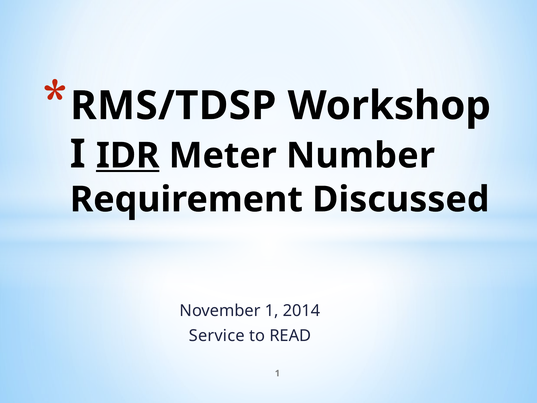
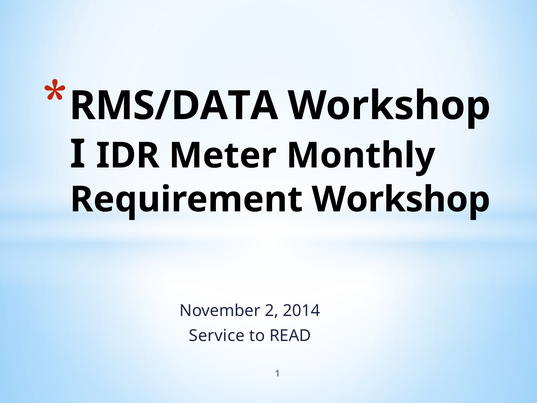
RMS/TDSP: RMS/TDSP -> RMS/DATA
IDR underline: present -> none
Number: Number -> Monthly
Requirement Discussed: Discussed -> Workshop
November 1: 1 -> 2
